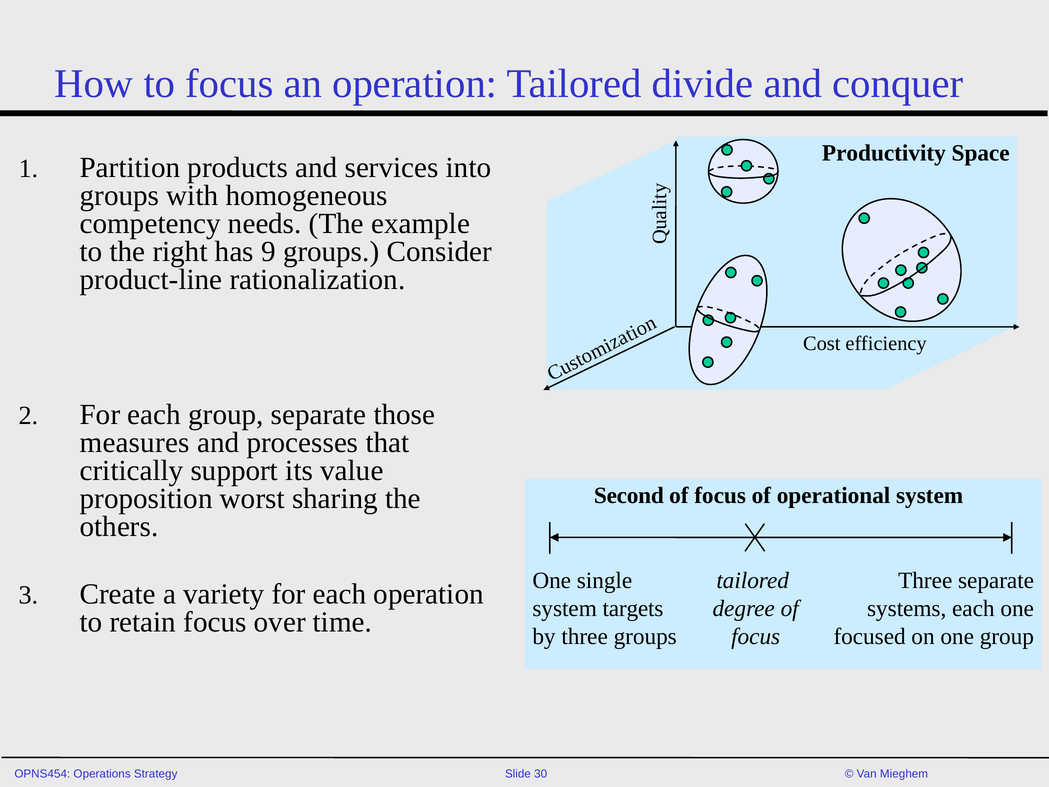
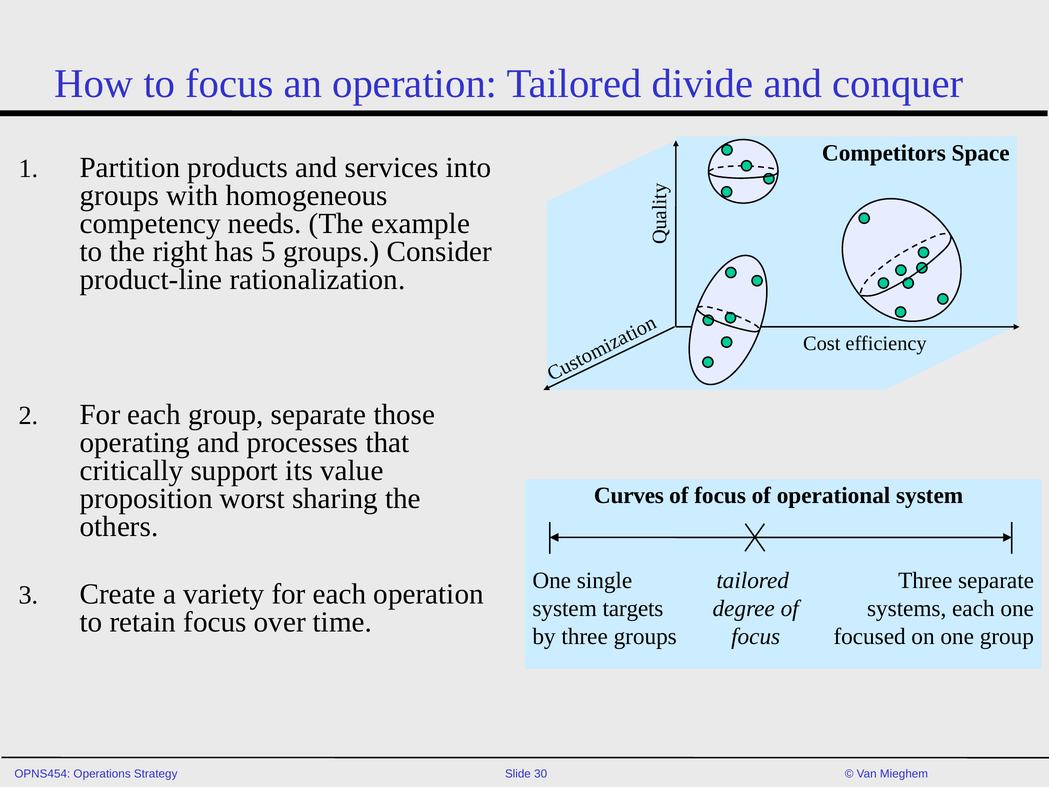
Productivity: Productivity -> Competitors
9: 9 -> 5
measures: measures -> operating
Second: Second -> Curves
